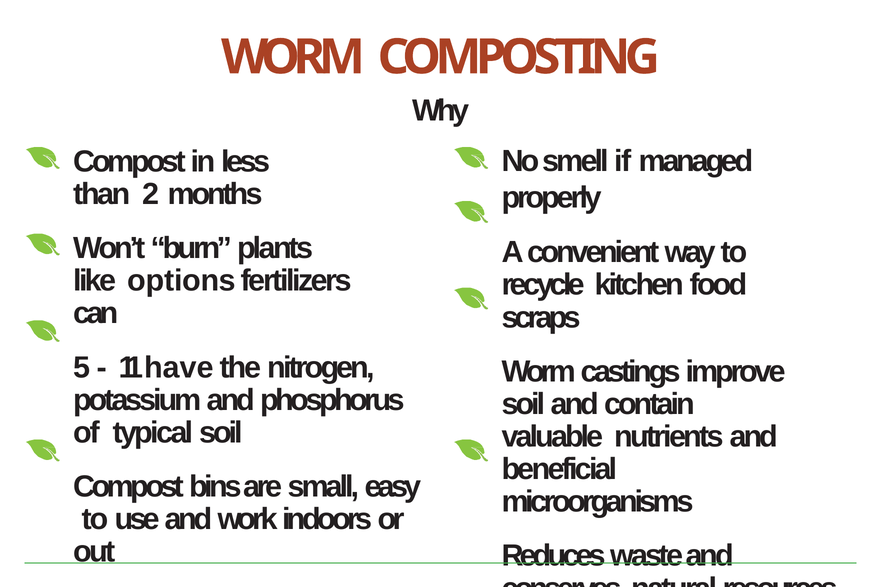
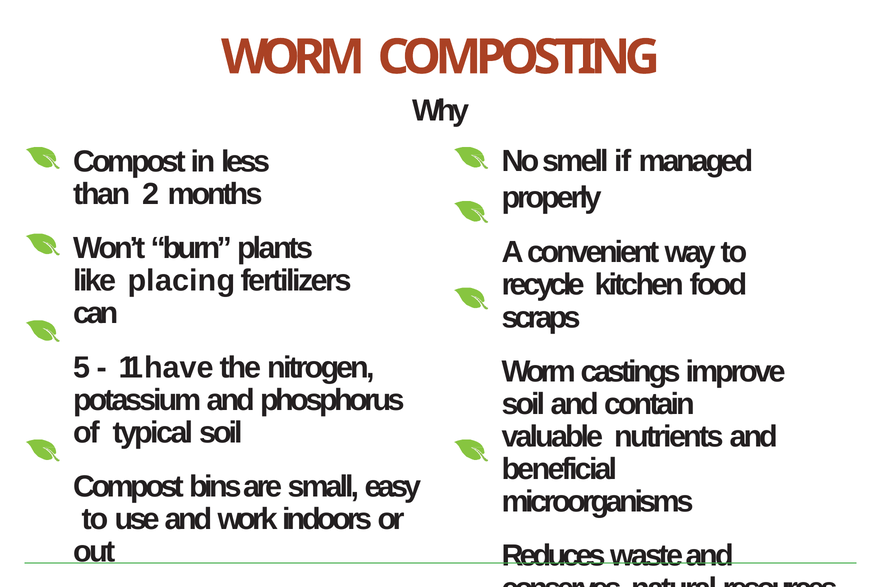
options: options -> placing
